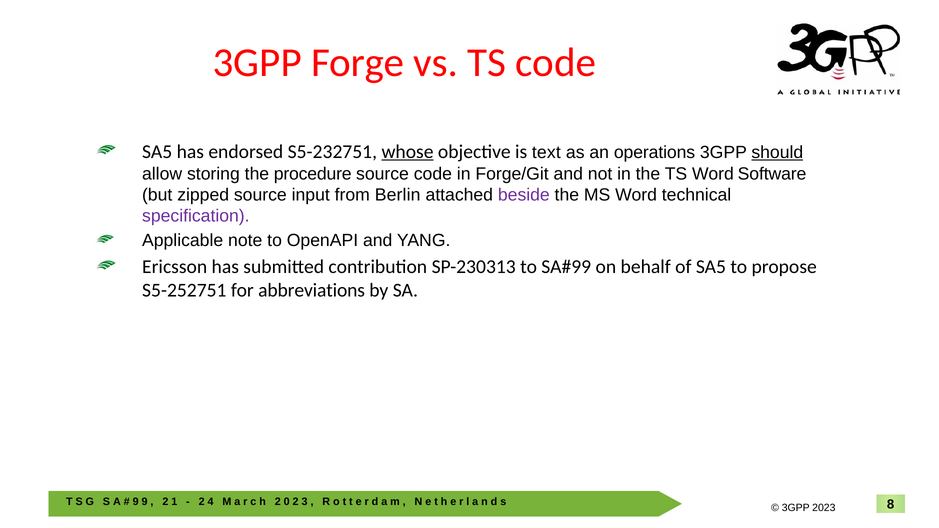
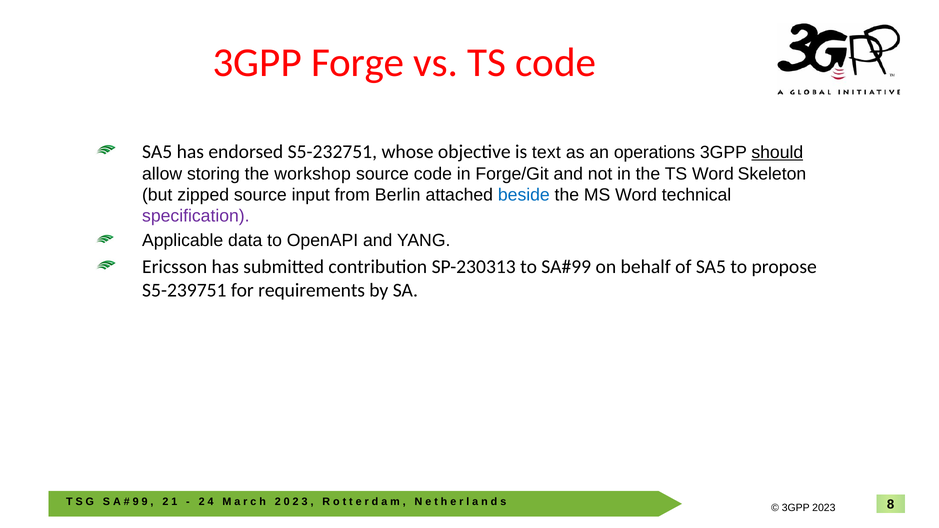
whose underline: present -> none
procedure: procedure -> workshop
Software: Software -> Skeleton
beside colour: purple -> blue
note: note -> data
S5-252751: S5-252751 -> S5-239751
abbreviations: abbreviations -> requirements
